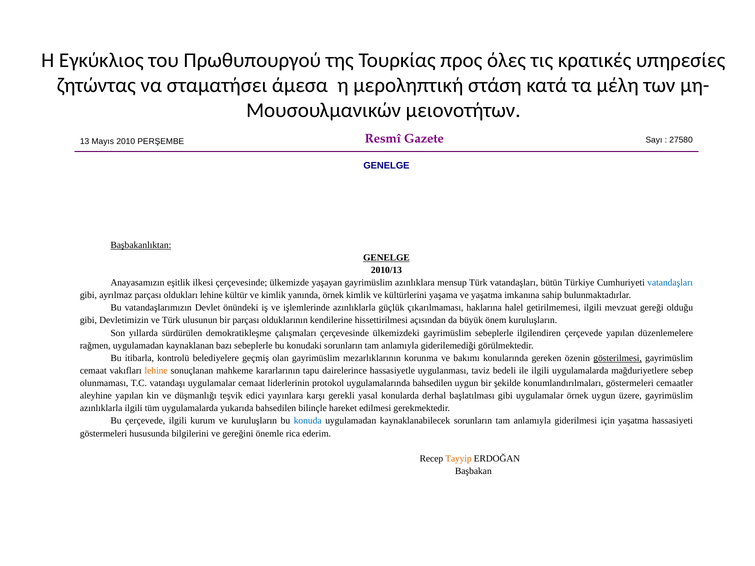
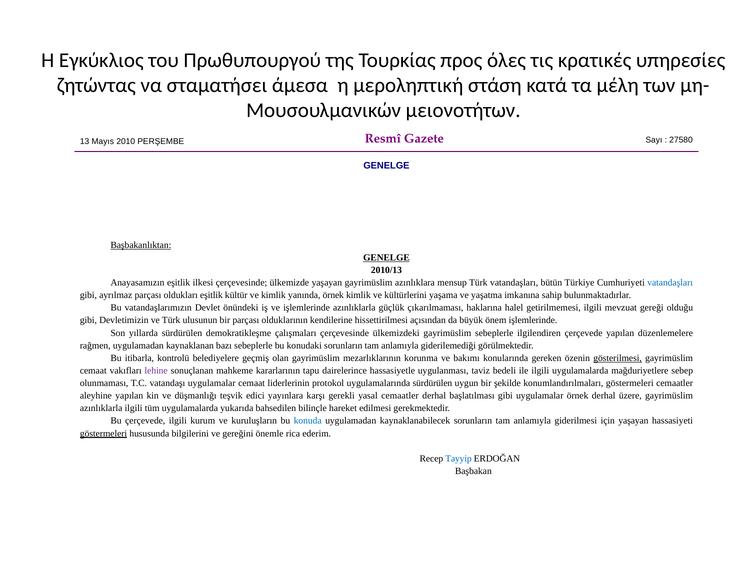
oldukları lehine: lehine -> eşitlik
önem kuruluşların: kuruluşların -> işlemlerinde
lehine at (156, 371) colour: orange -> purple
uygulamalarında bahsedilen: bahsedilen -> sürdürülen
yasal konularda: konularda -> cemaatler
örnek uygun: uygun -> derhal
için yaşatma: yaşatma -> yaşayan
göstermeleri at (104, 434) underline: none -> present
Tayyip colour: orange -> blue
